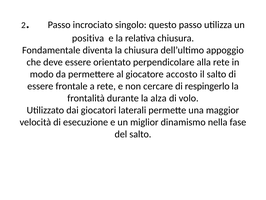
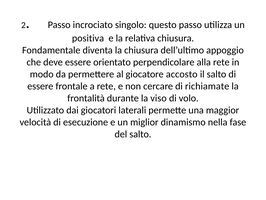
respingerlo: respingerlo -> richiamate
alza: alza -> viso
